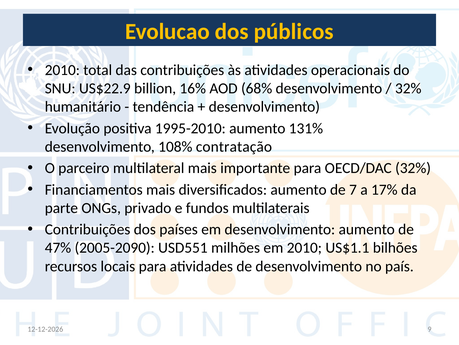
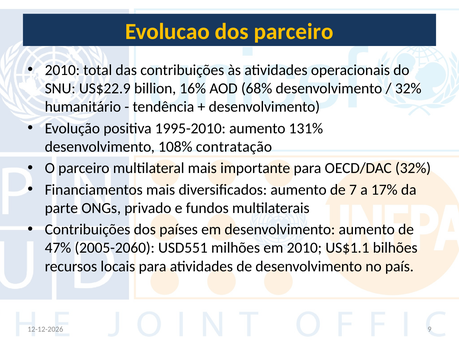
dos públicos: públicos -> parceiro
2005-2090: 2005-2090 -> 2005-2060
